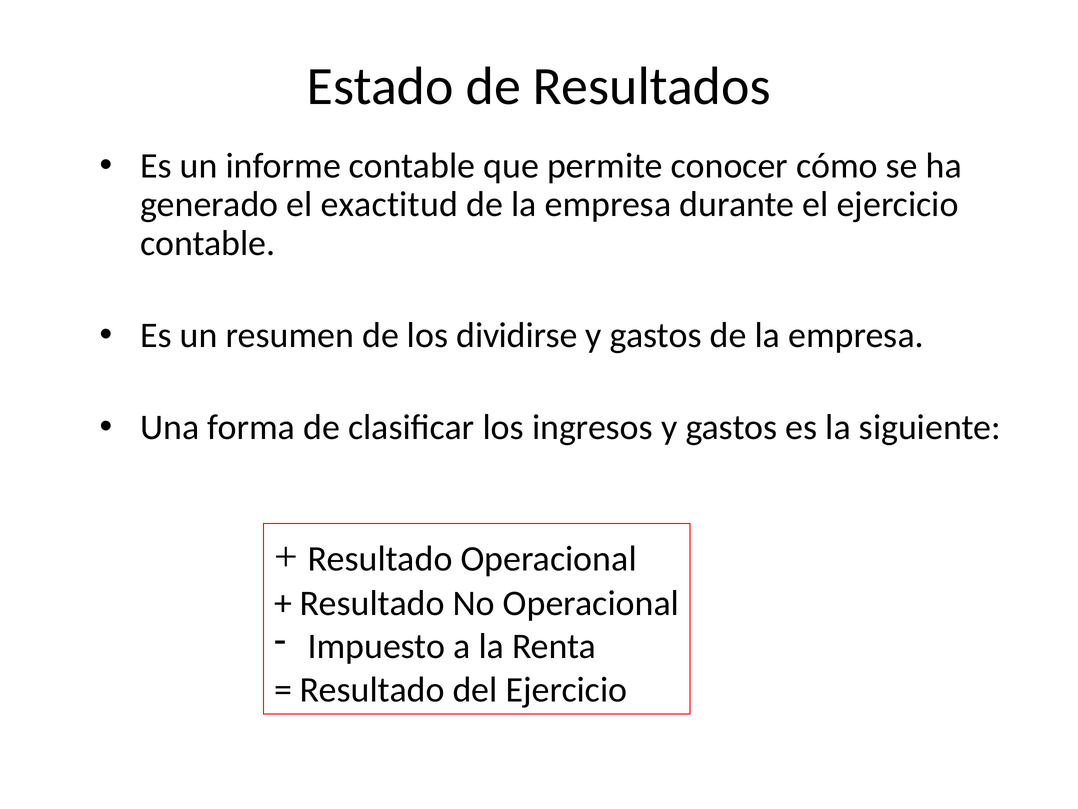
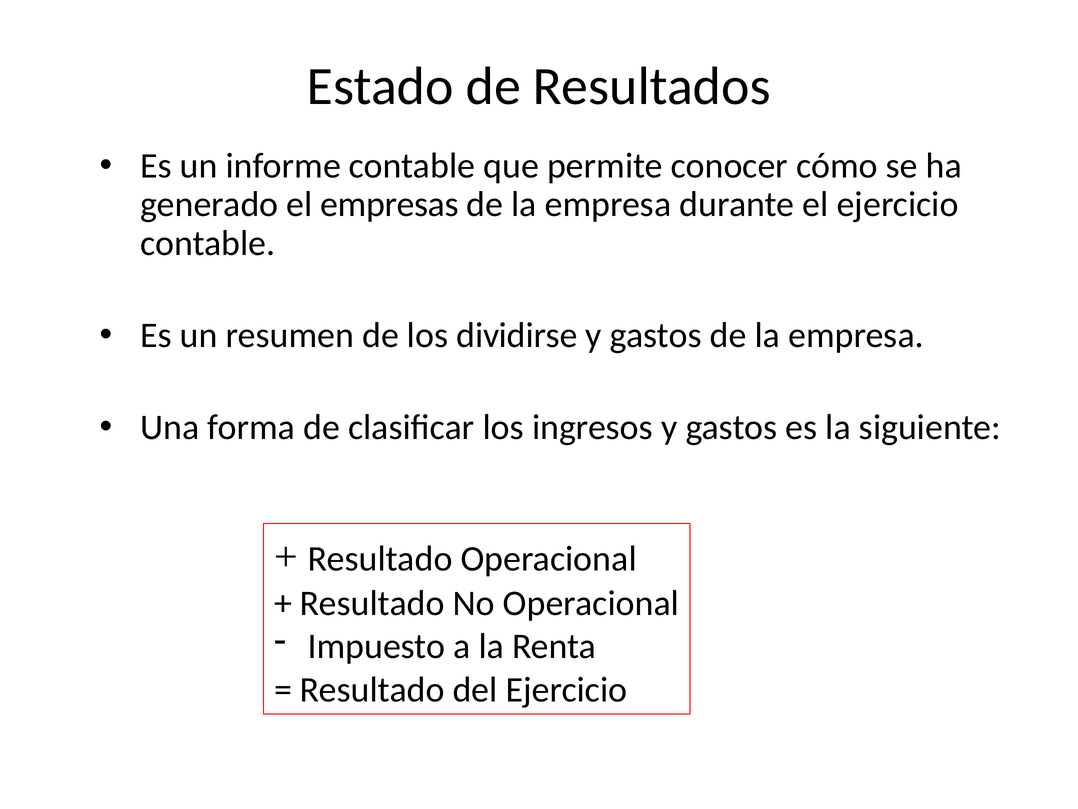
exactitud: exactitud -> empresas
